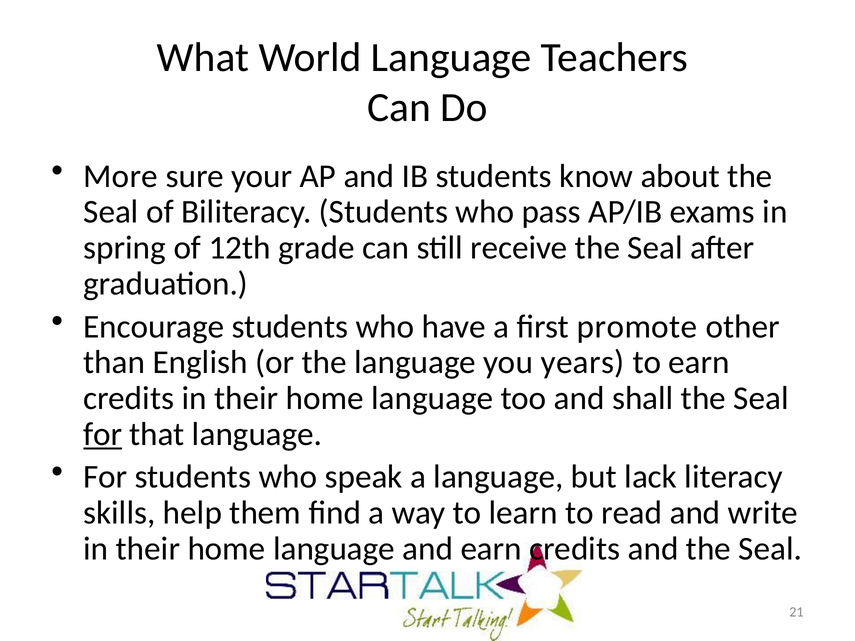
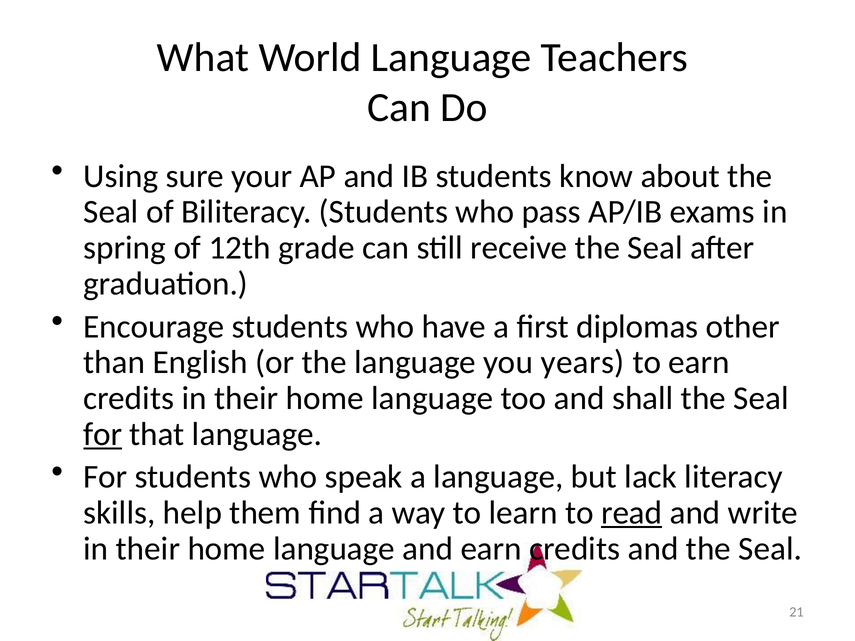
More: More -> Using
promote: promote -> diplomas
read underline: none -> present
